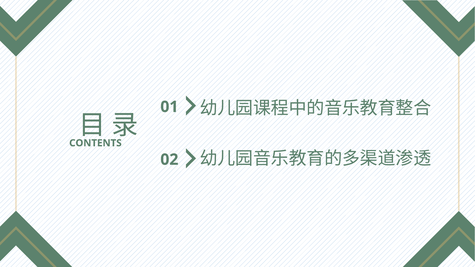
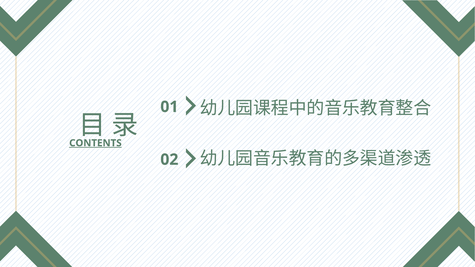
CONTENTS underline: none -> present
